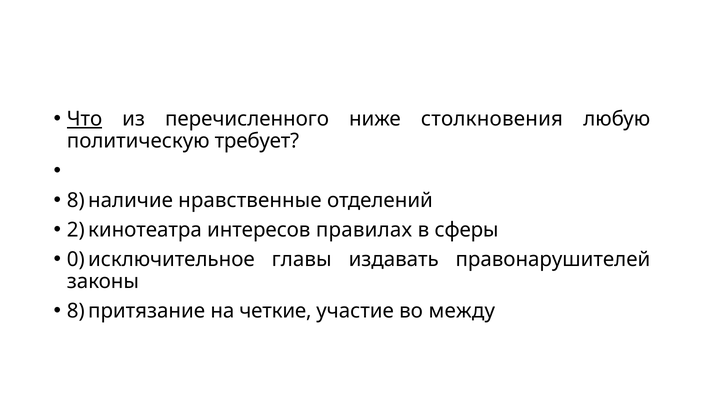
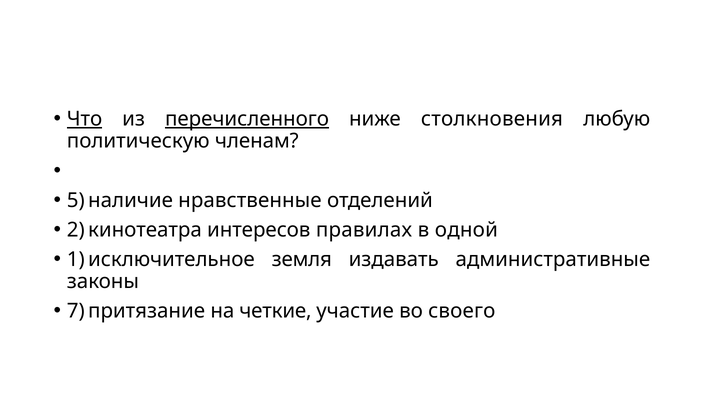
перечисленного underline: none -> present
требует: требует -> членам
8 at (76, 200): 8 -> 5
сферы: сферы -> одной
0: 0 -> 1
главы: главы -> земля
правонарушителей: правонарушителей -> административные
8 at (76, 311): 8 -> 7
между: между -> своего
